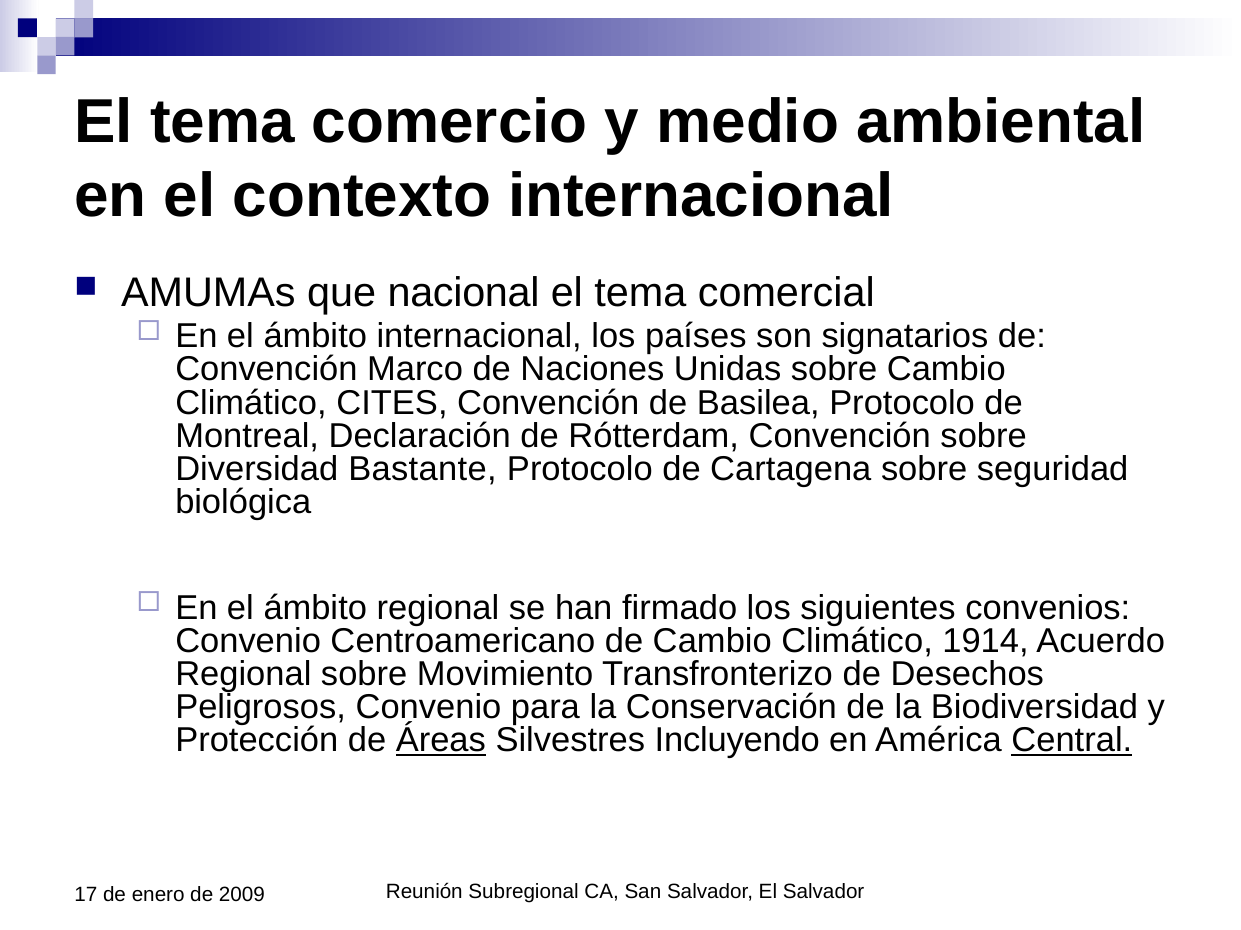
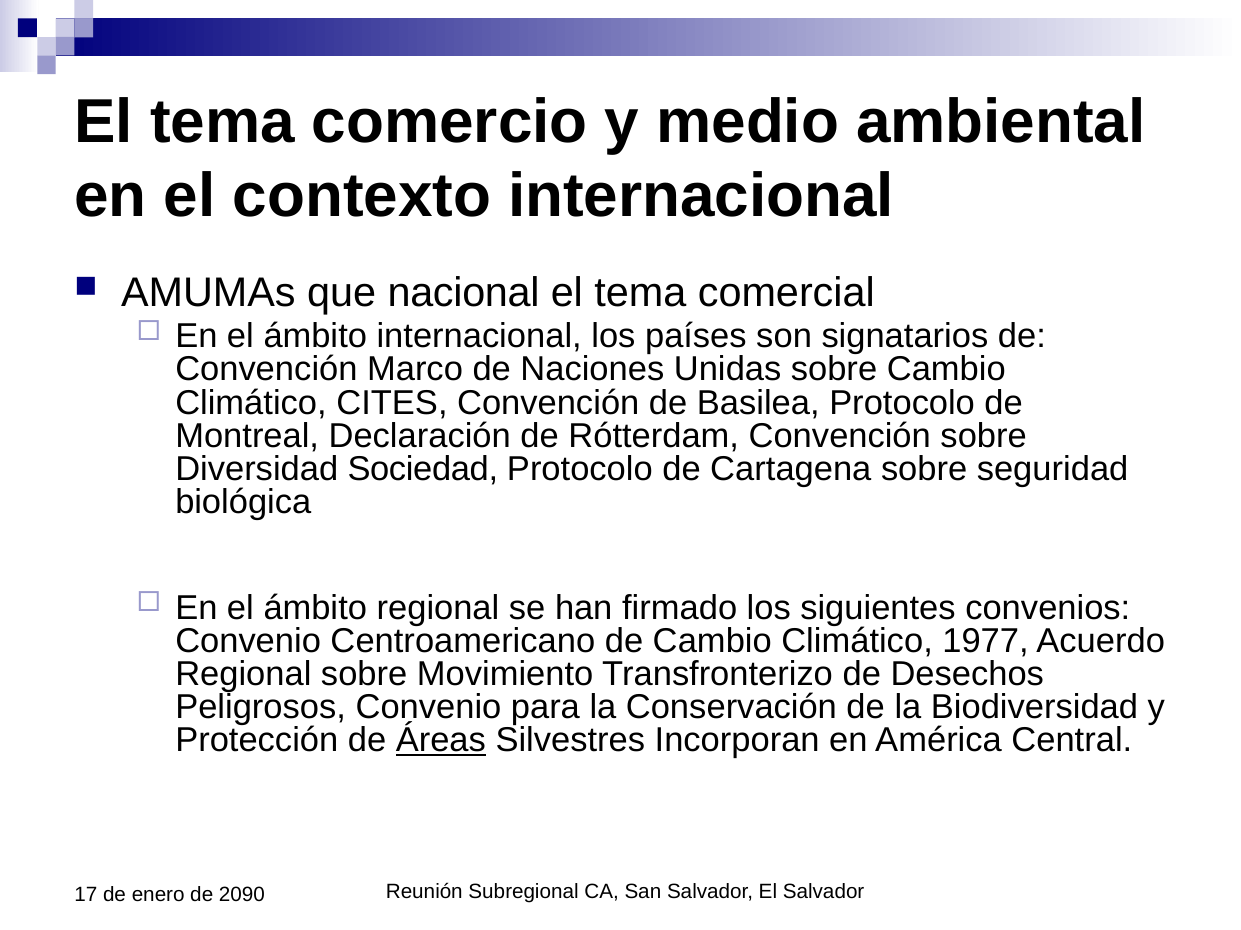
Bastante: Bastante -> Sociedad
1914: 1914 -> 1977
Incluyendo: Incluyendo -> Incorporan
Central underline: present -> none
2009: 2009 -> 2090
